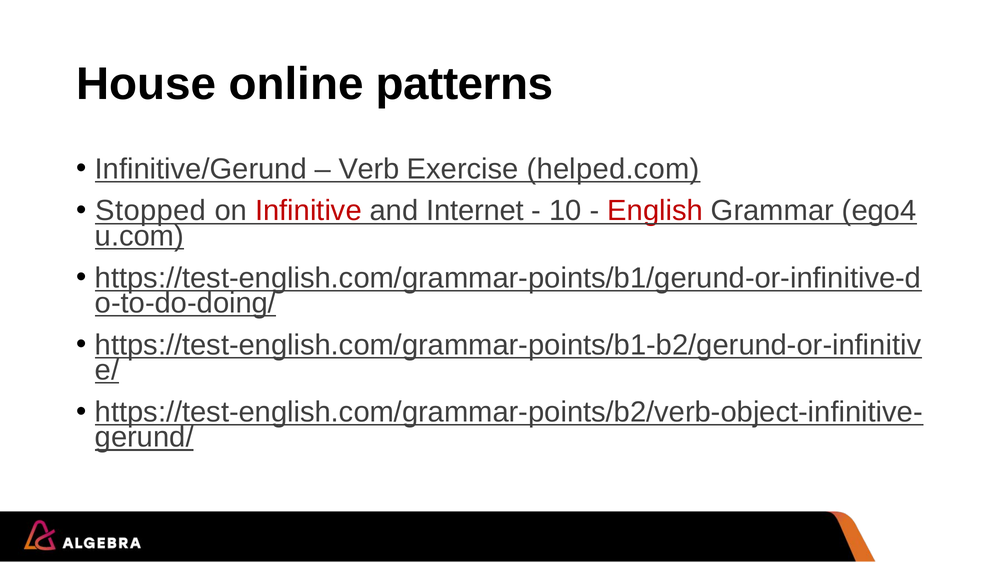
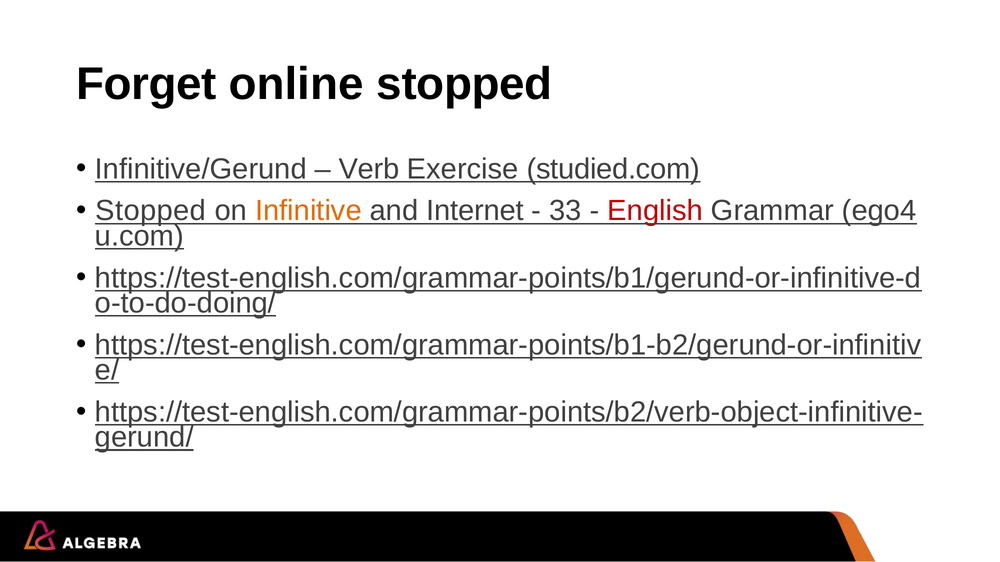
House: House -> Forget
online patterns: patterns -> stopped
helped.com: helped.com -> studied.com
Infinitive colour: red -> orange
10: 10 -> 33
